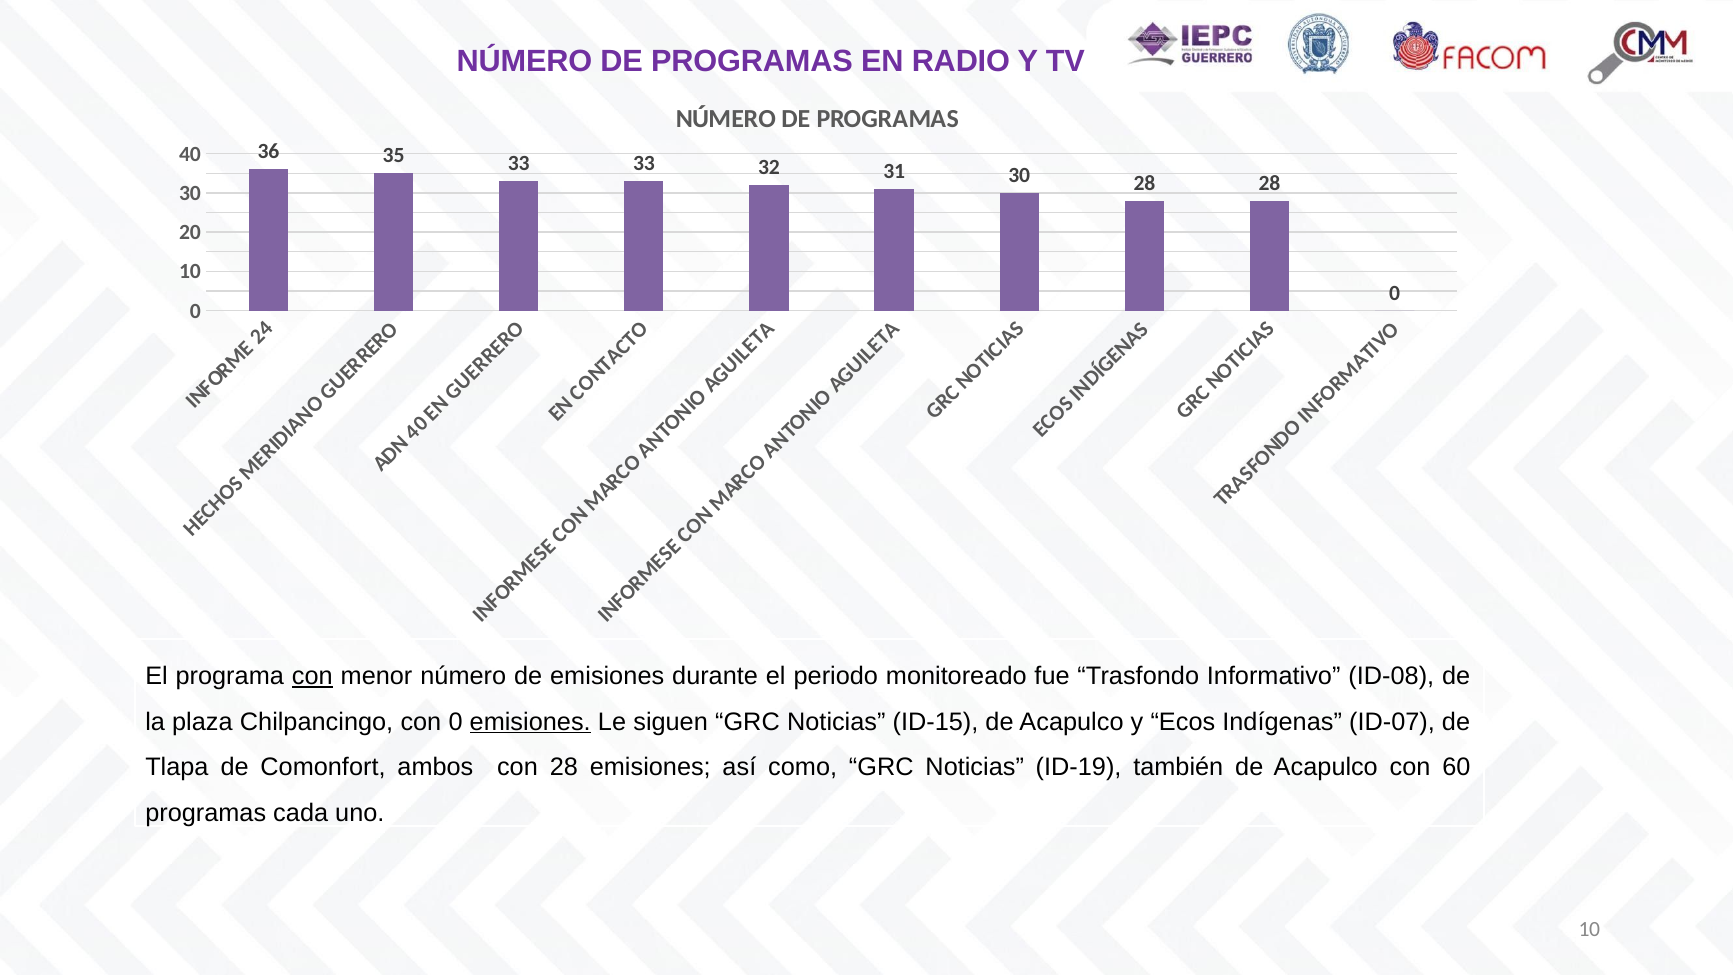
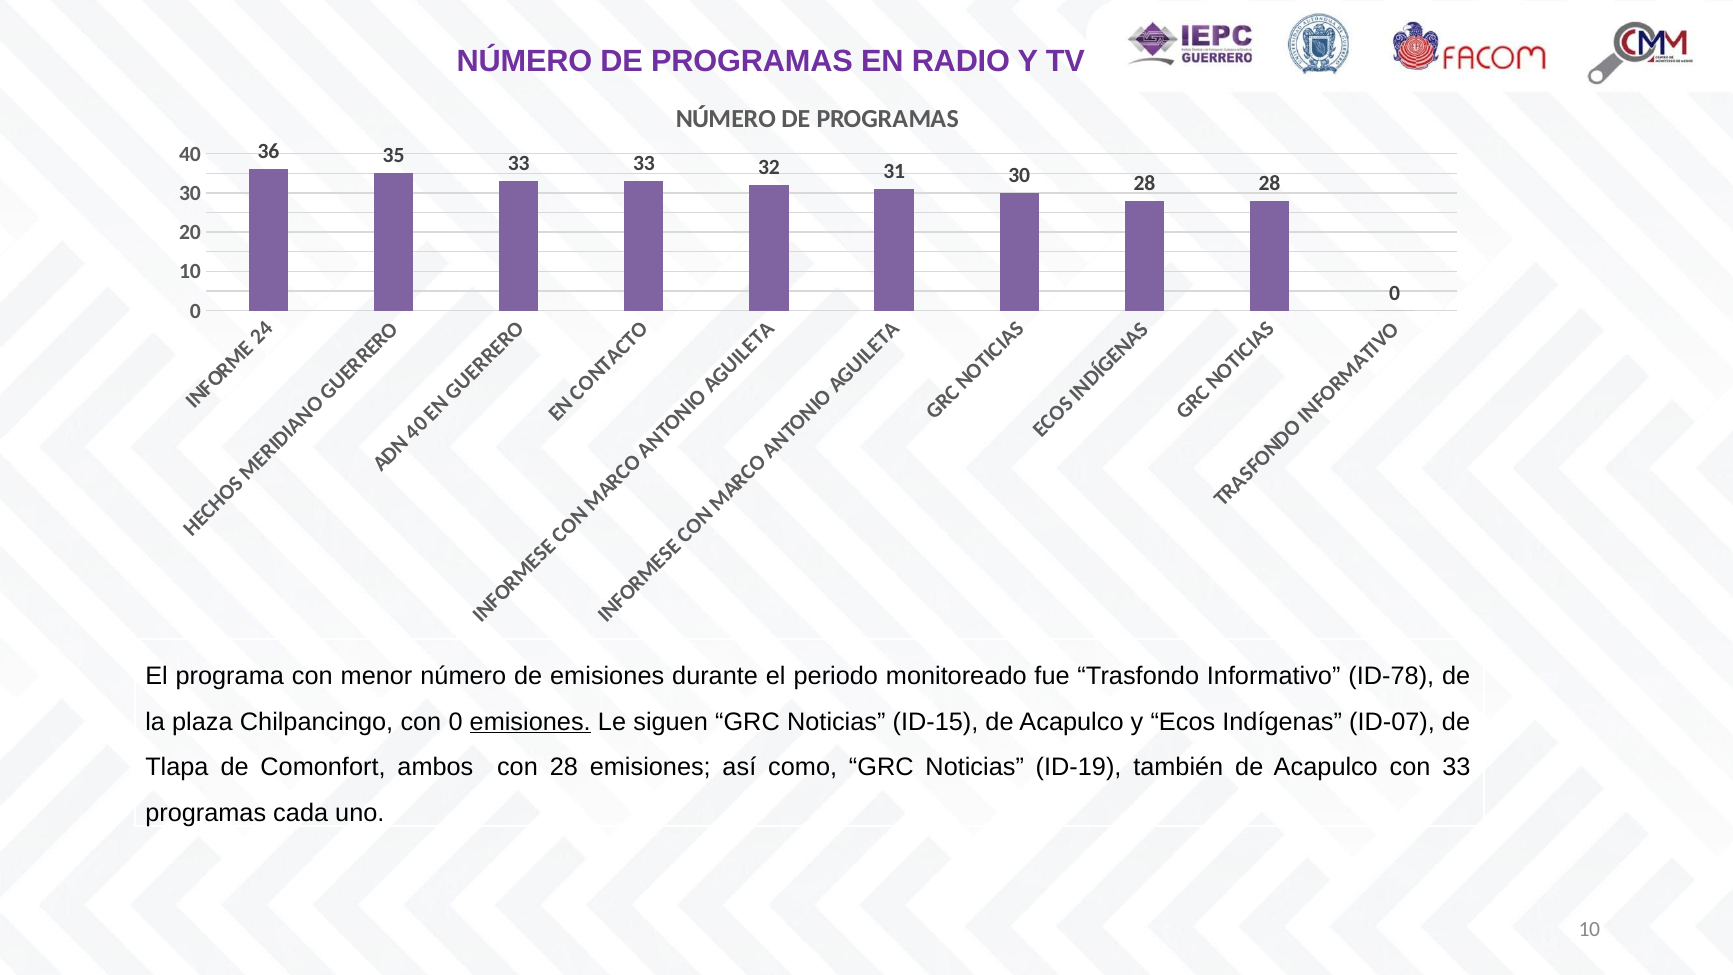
con at (312, 676) underline: present -> none
ID-08: ID-08 -> ID-78
con 60: 60 -> 33
